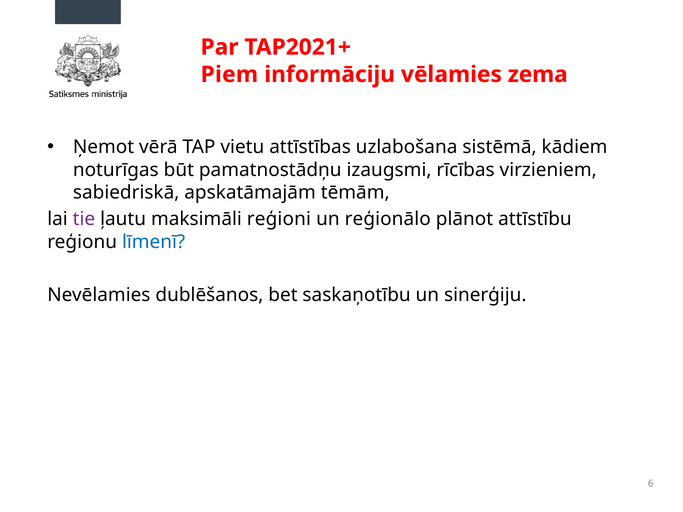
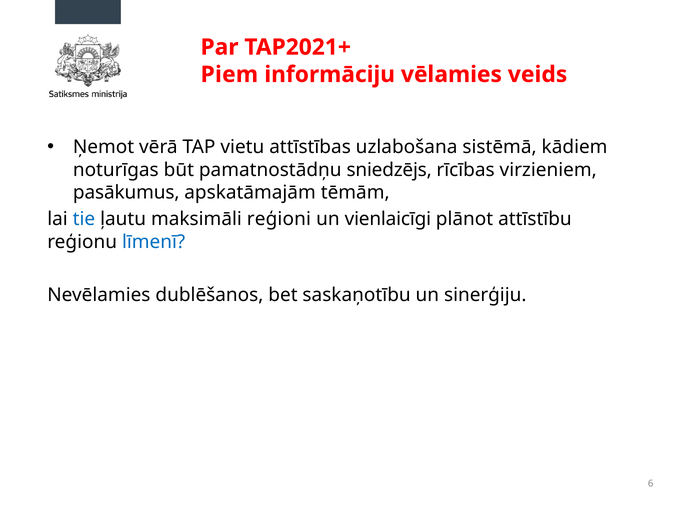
zema: zema -> veids
izaugsmi: izaugsmi -> sniedzējs
sabiedriskā: sabiedriskā -> pasākumus
tie colour: purple -> blue
reģionālo: reģionālo -> vienlaicīgi
